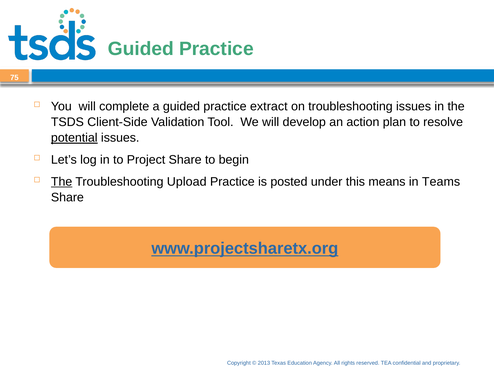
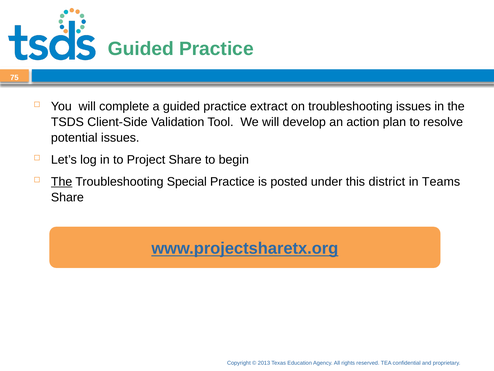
potential underline: present -> none
Upload: Upload -> Special
means: means -> district
